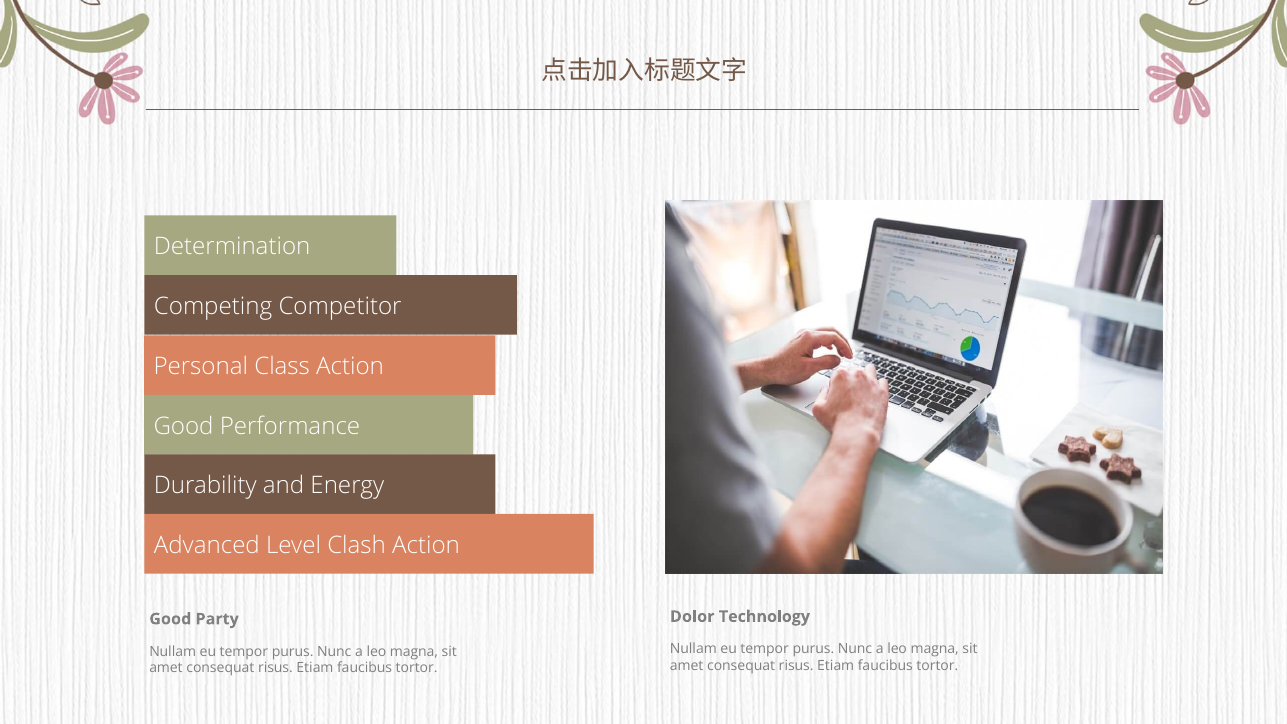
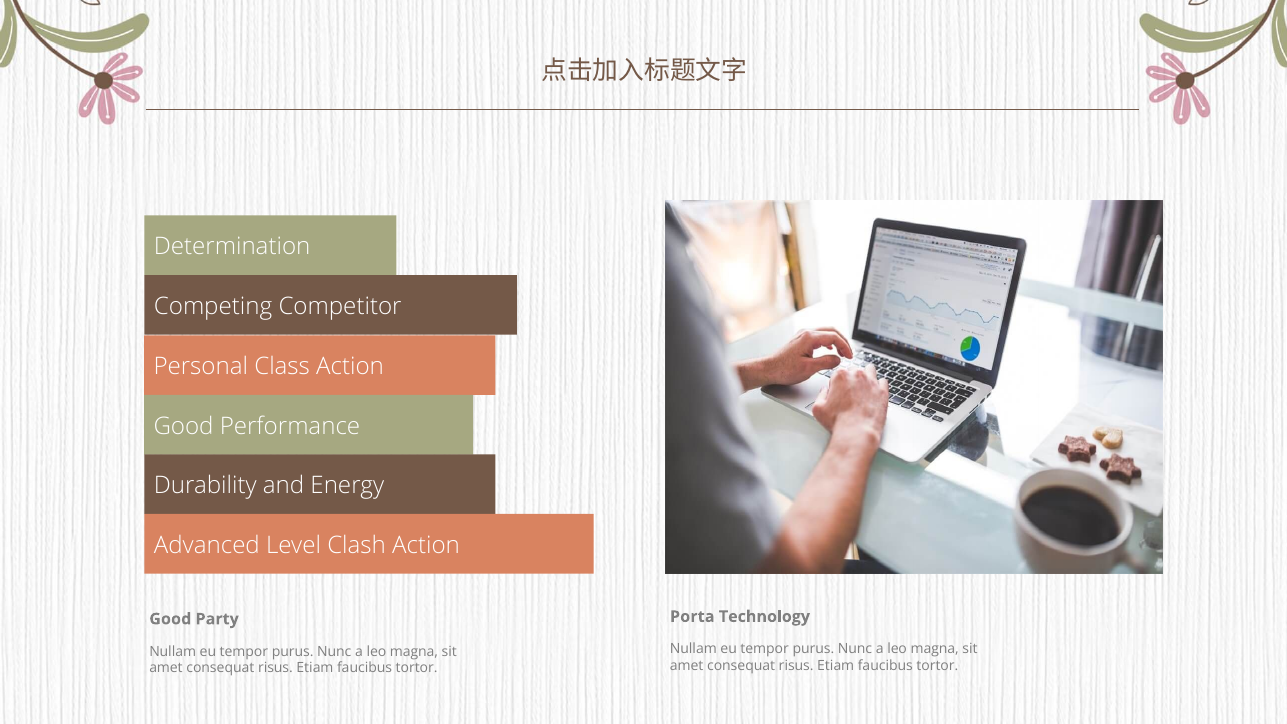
Dolor: Dolor -> Porta
